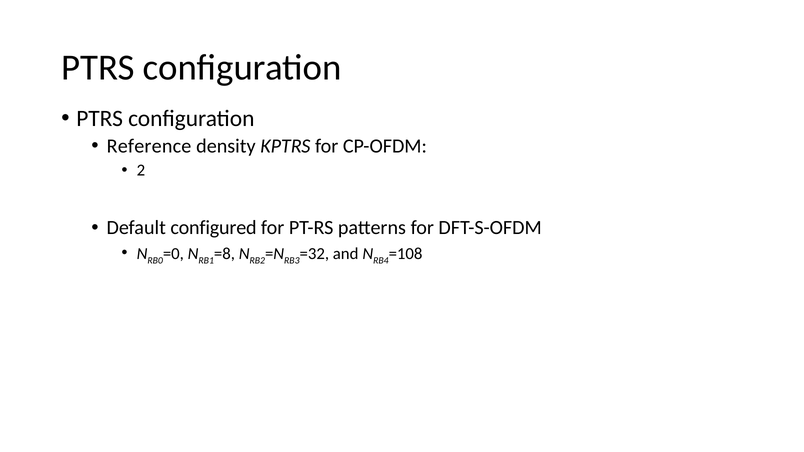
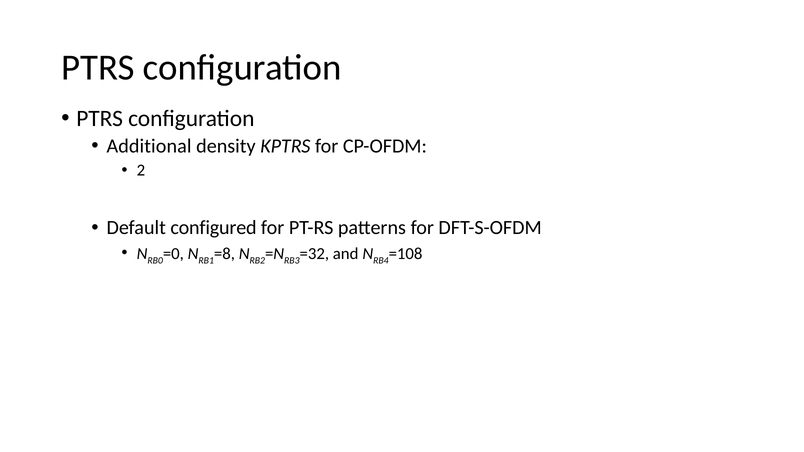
Reference: Reference -> Additional
